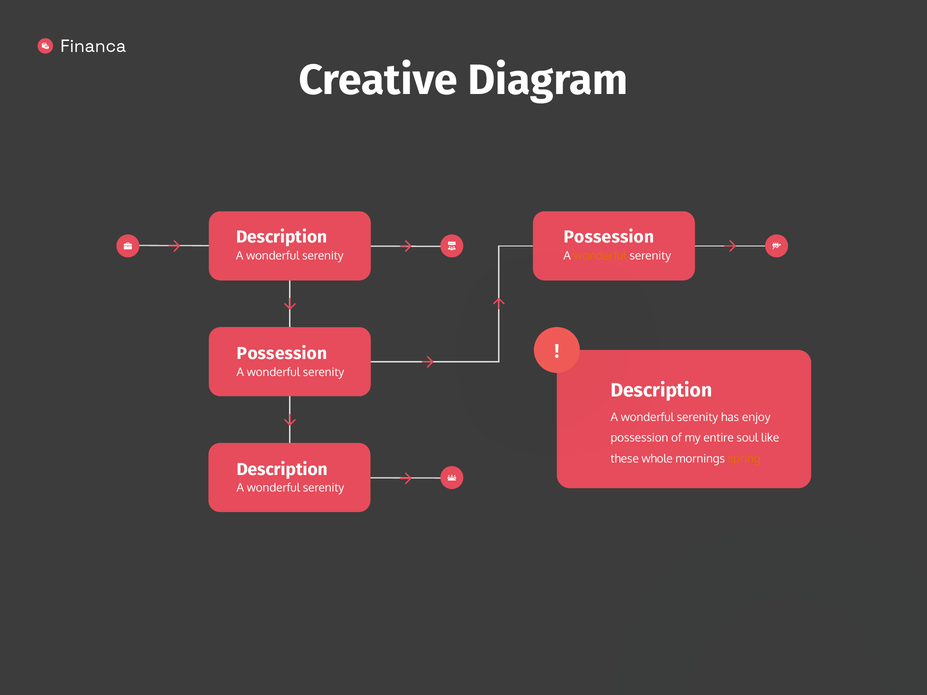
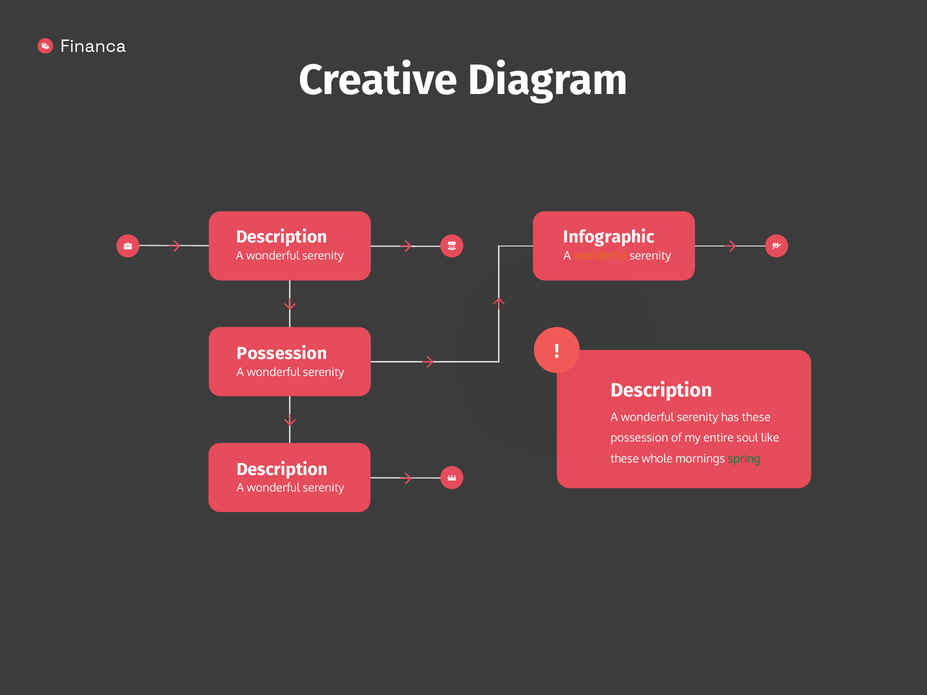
Possession at (609, 237): Possession -> Infographic
has enjoy: enjoy -> these
spring colour: orange -> green
